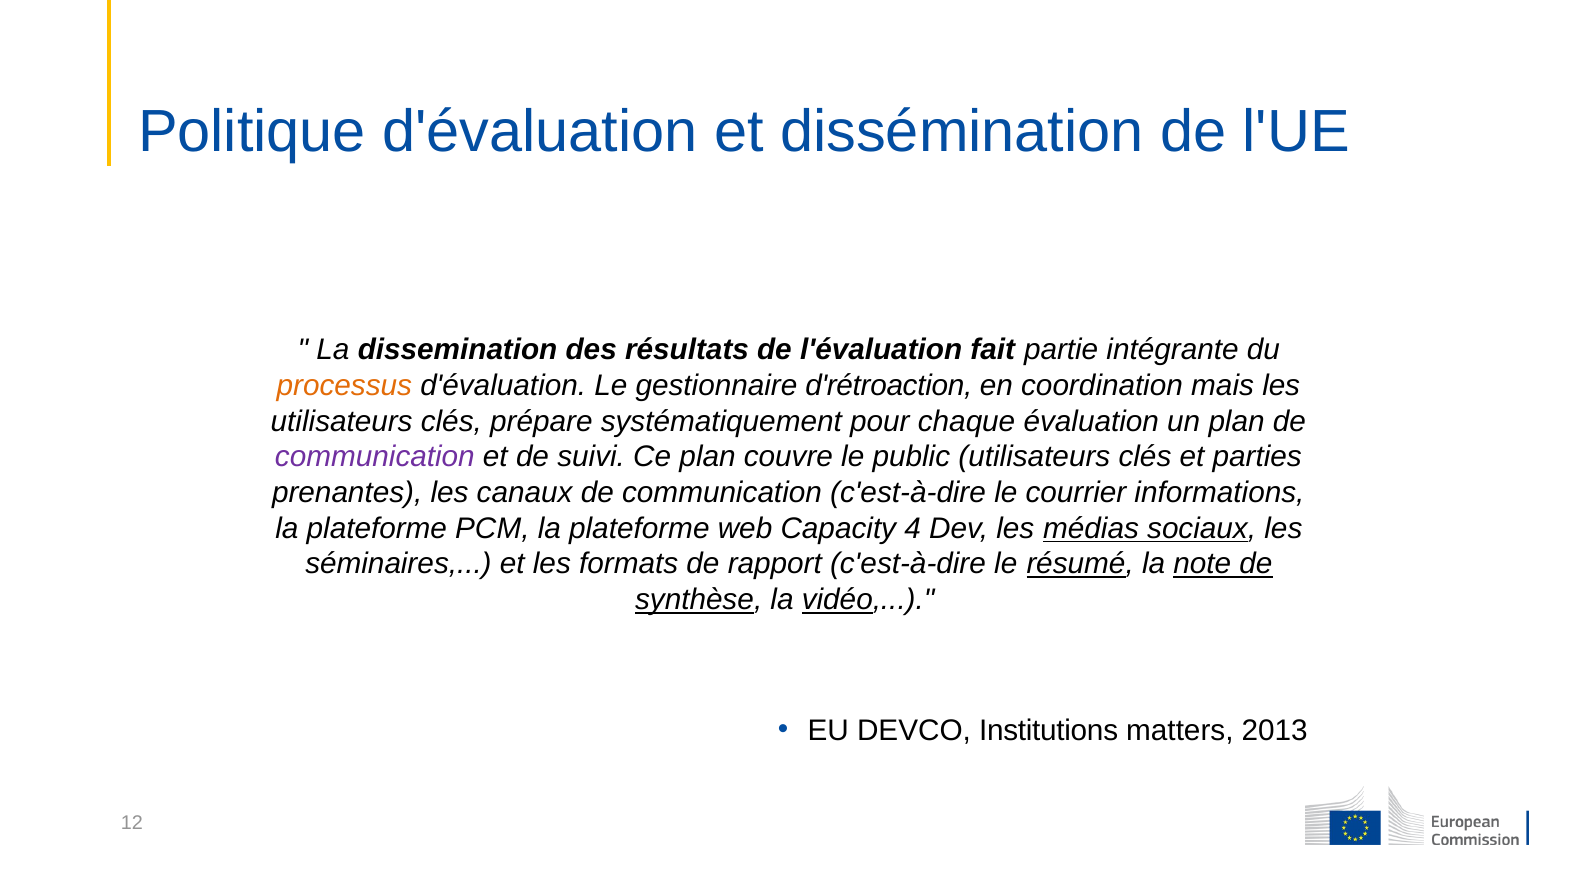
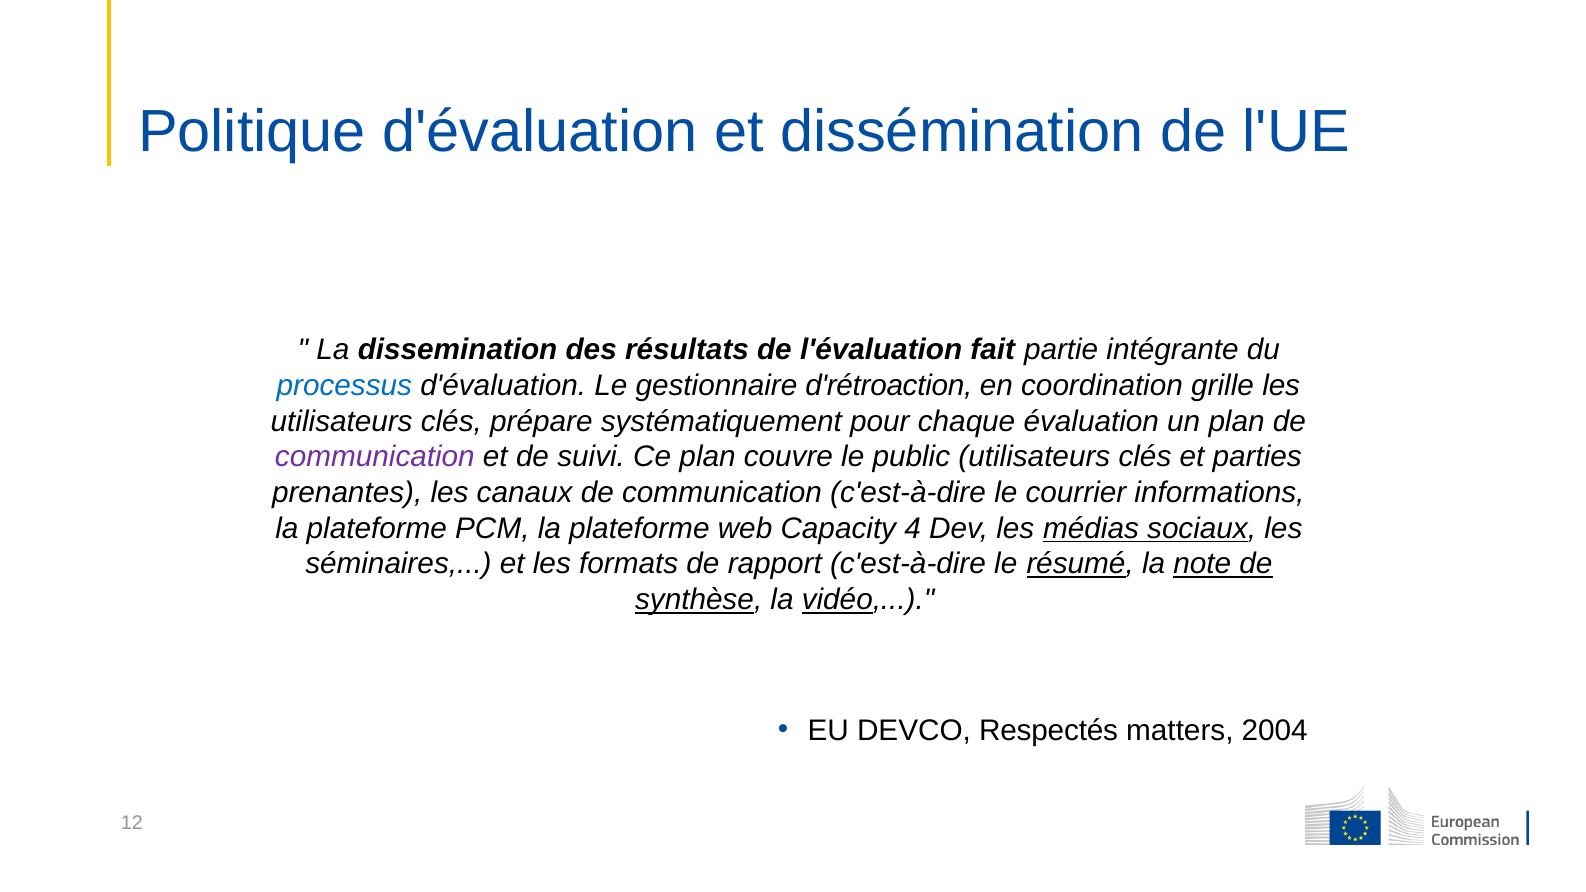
processus colour: orange -> blue
mais: mais -> grille
Institutions: Institutions -> Respectés
2013: 2013 -> 2004
